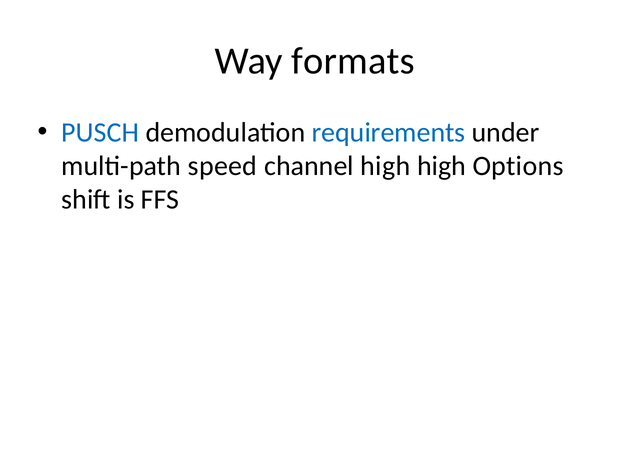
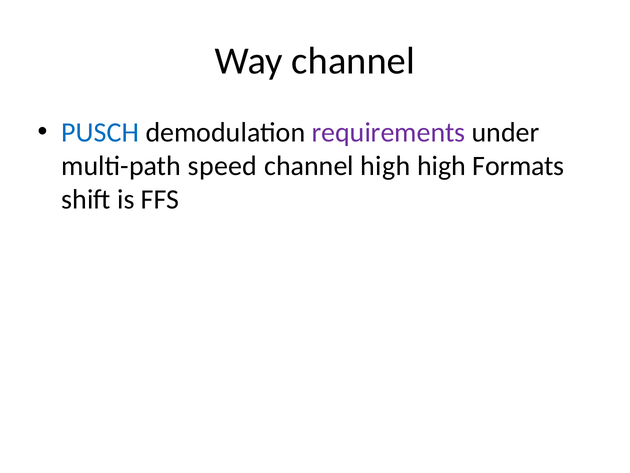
Way formats: formats -> channel
requirements colour: blue -> purple
Options: Options -> Formats
